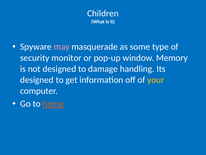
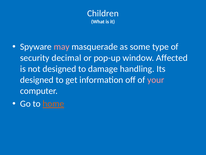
monitor: monitor -> decimal
Memory: Memory -> Affected
your colour: yellow -> pink
